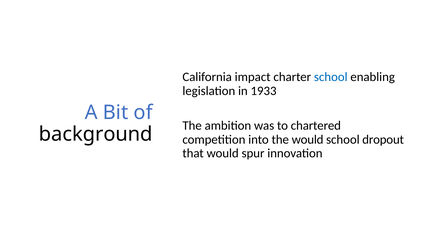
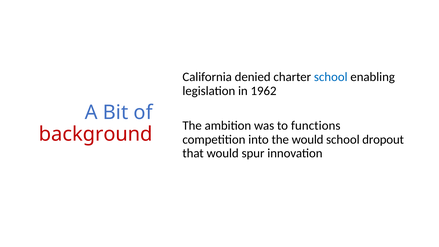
impact: impact -> denied
1933: 1933 -> 1962
chartered: chartered -> functions
background colour: black -> red
